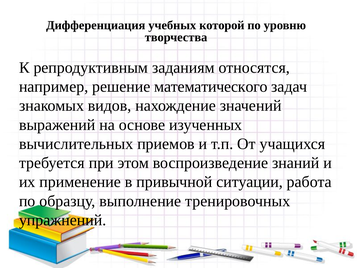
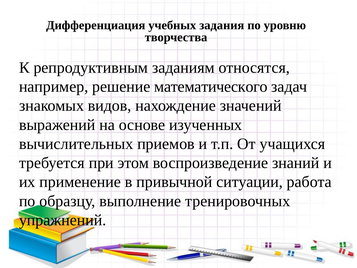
которой: которой -> задания
